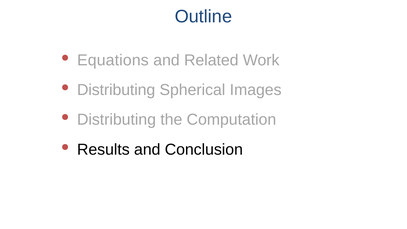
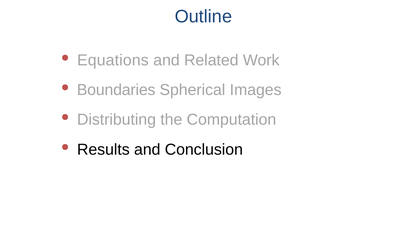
Distributing at (116, 90): Distributing -> Boundaries
